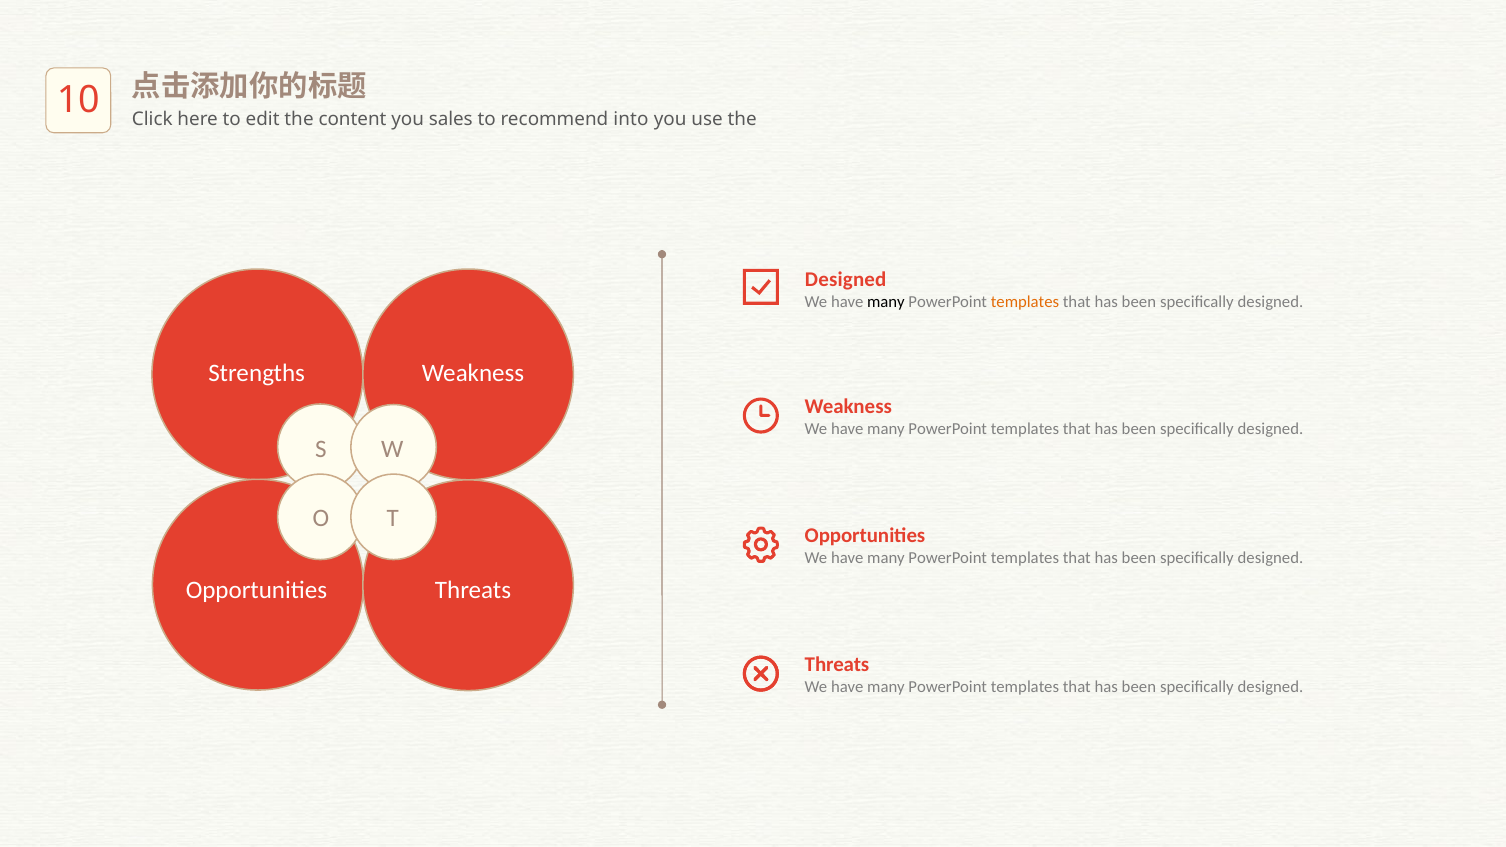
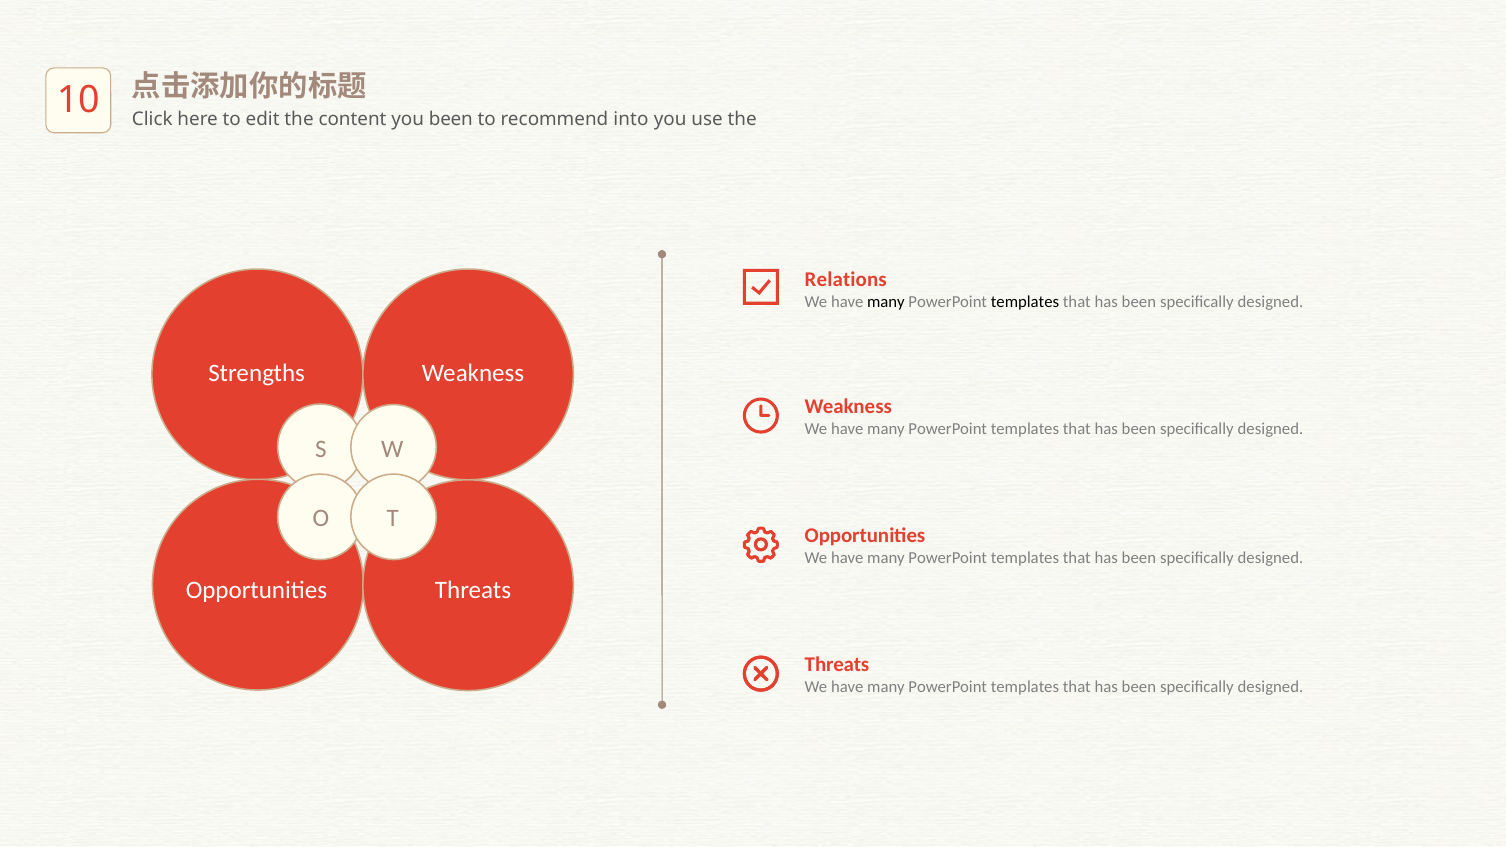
you sales: sales -> been
Designed at (846, 280): Designed -> Relations
templates at (1025, 302) colour: orange -> black
